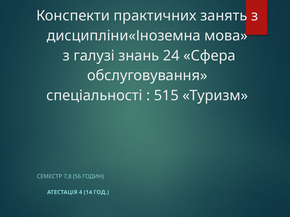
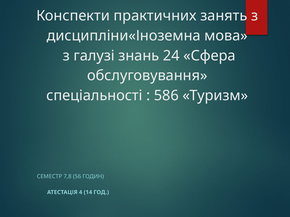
515: 515 -> 586
